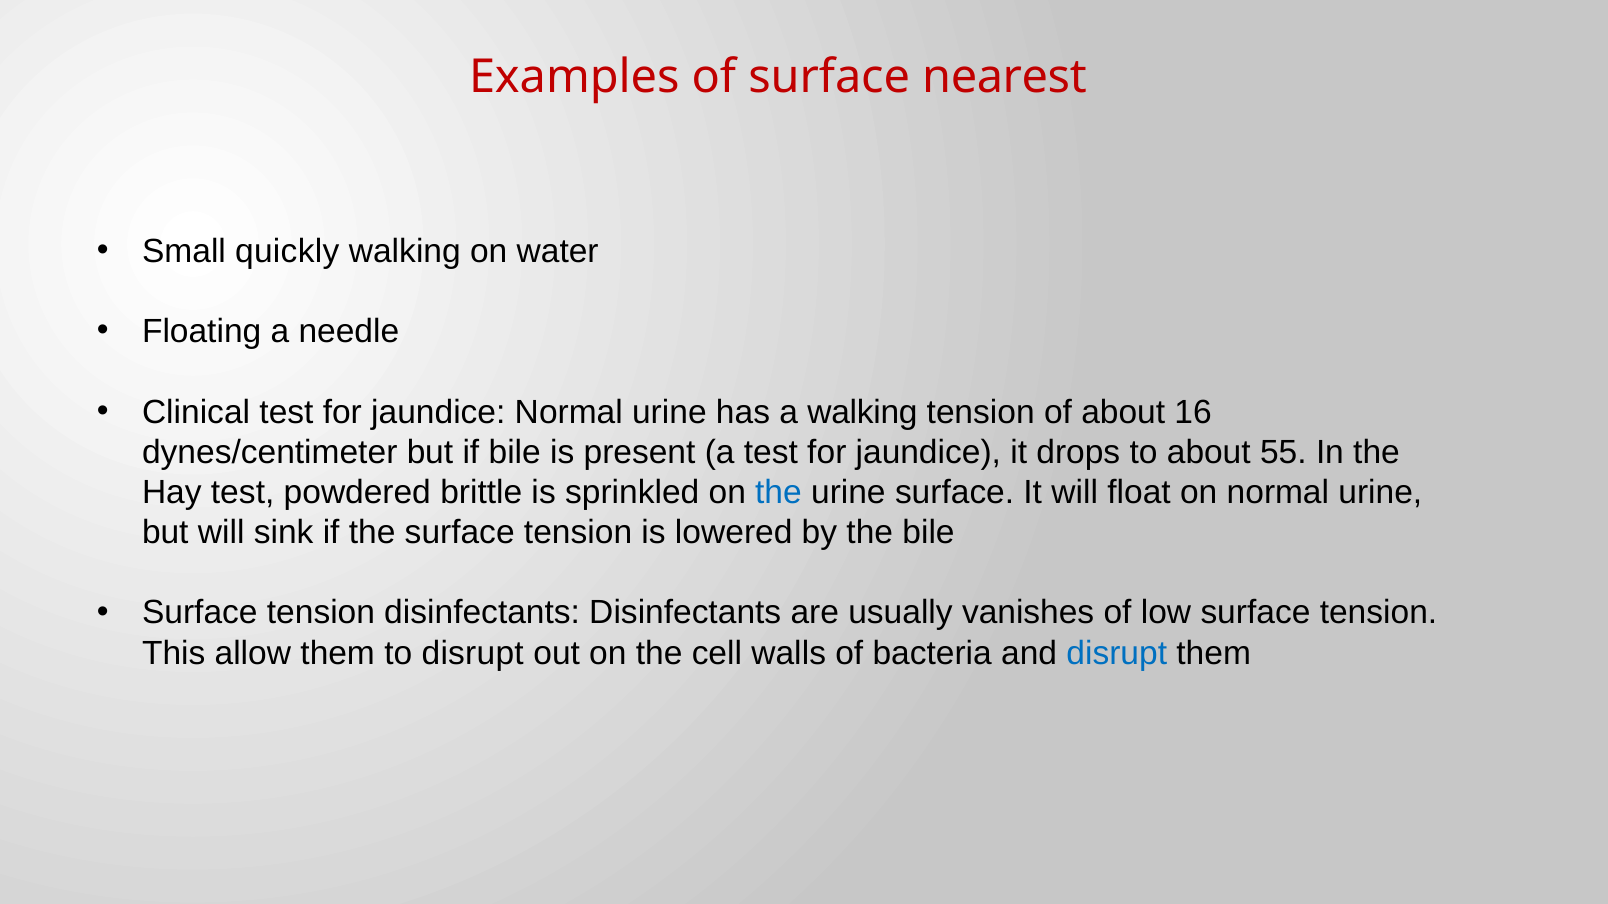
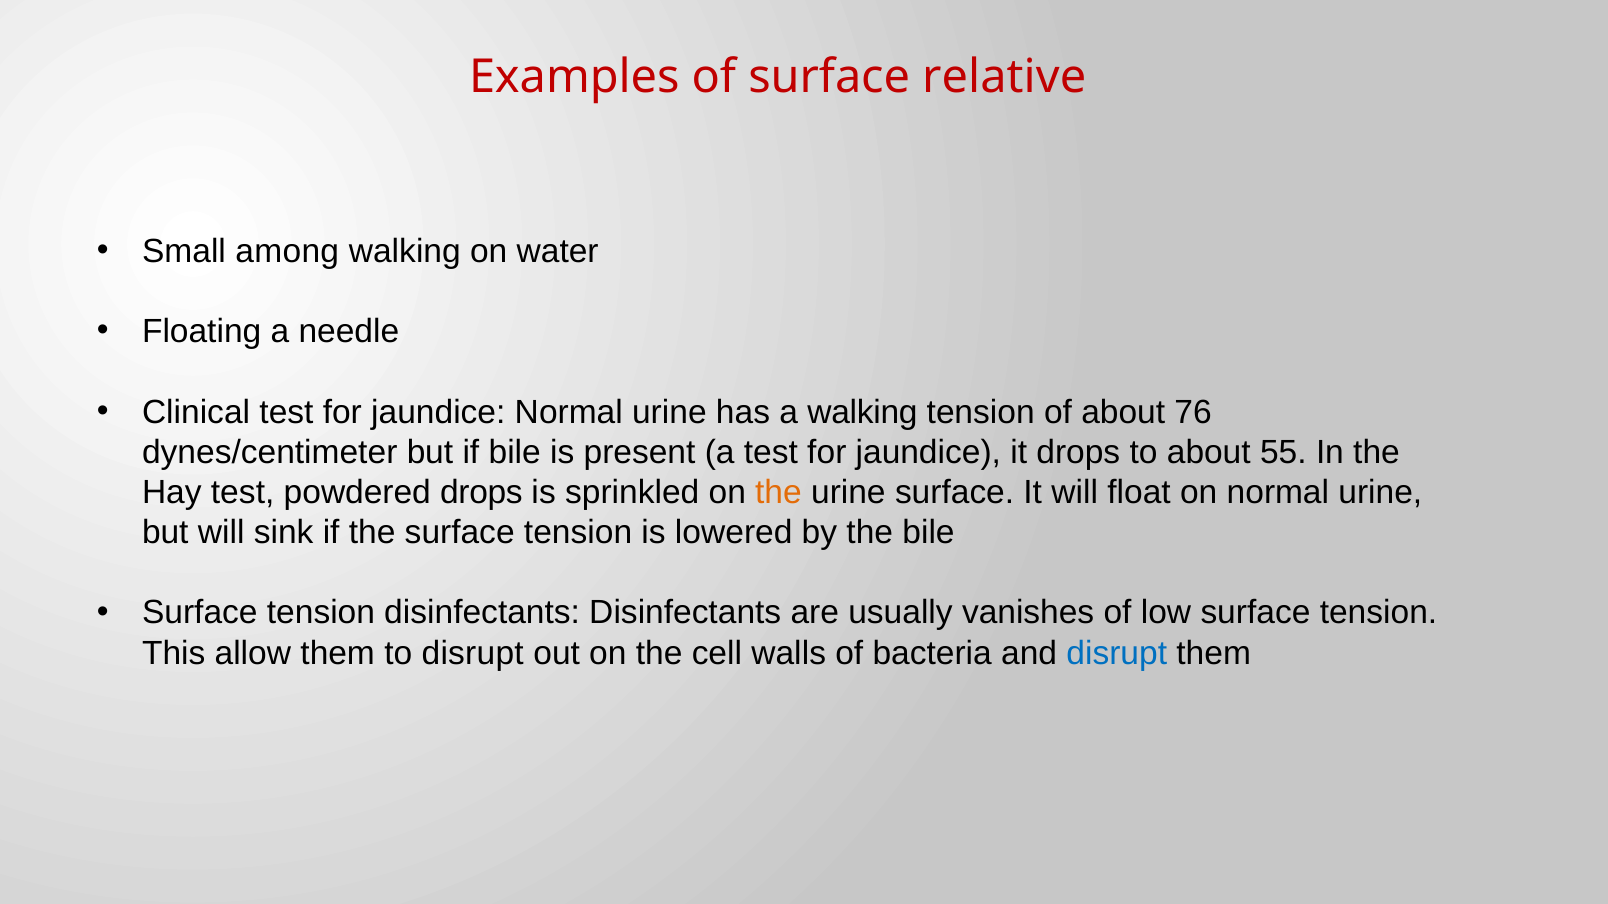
nearest: nearest -> relative
quickly: quickly -> among
16: 16 -> 76
powdered brittle: brittle -> drops
the at (778, 493) colour: blue -> orange
